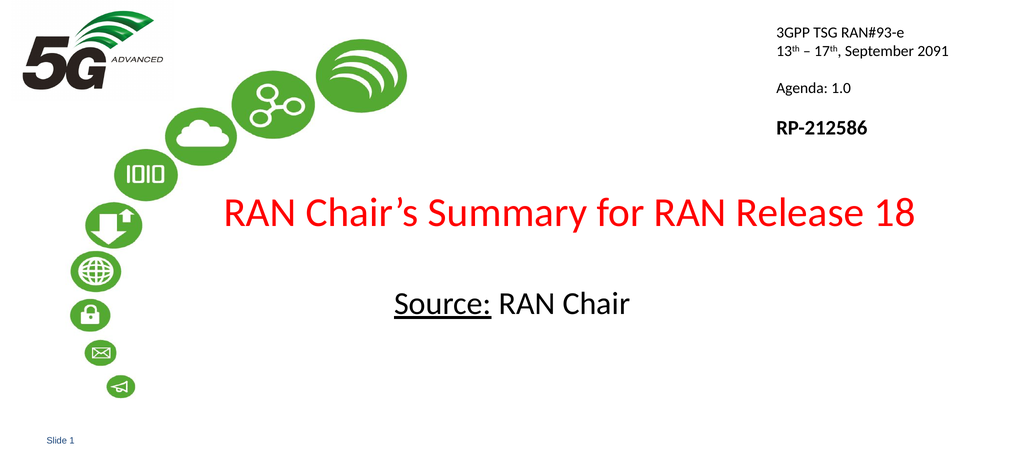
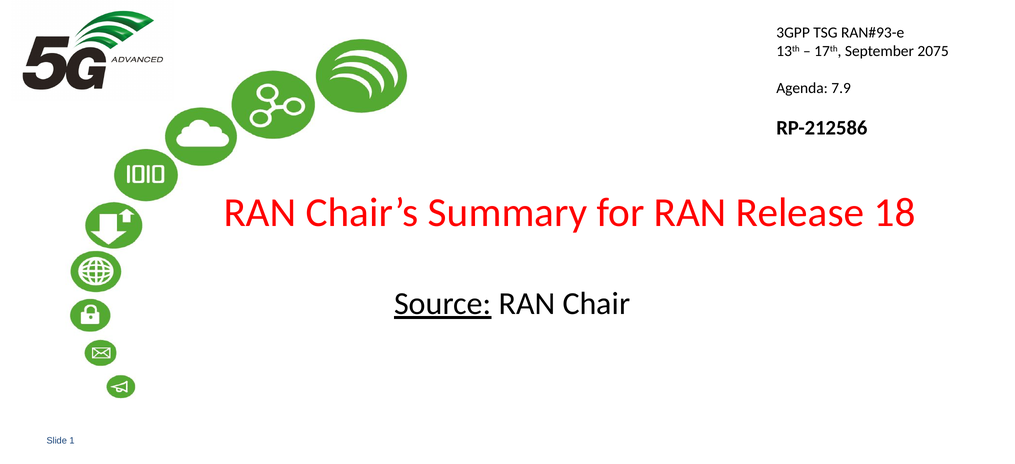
2091: 2091 -> 2075
1.0: 1.0 -> 7.9
